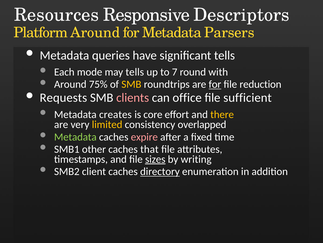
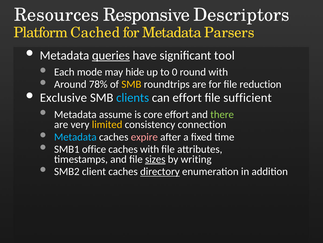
Platform Around: Around -> Cached
queries underline: none -> present
significant tells: tells -> tool
may tells: tells -> hide
7: 7 -> 0
75%: 75% -> 78%
for at (215, 84) underline: present -> none
Requests: Requests -> Exclusive
clients colour: pink -> light blue
can office: office -> effort
creates: creates -> assume
there colour: yellow -> light green
overlapped: overlapped -> connection
Metadata at (75, 137) colour: light green -> light blue
other: other -> office
caches that: that -> with
